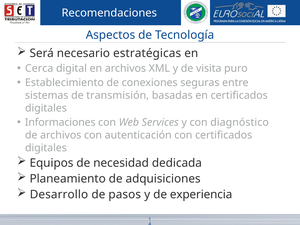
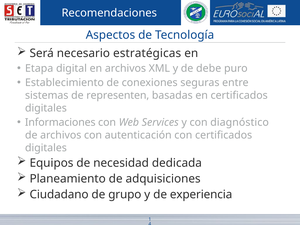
Cerca: Cerca -> Etapa
visita: visita -> debe
transmisión: transmisión -> representen
Desarrollo: Desarrollo -> Ciudadano
pasos: pasos -> grupo
